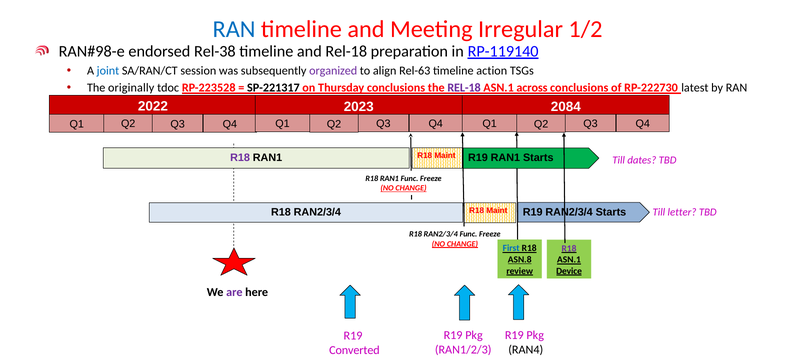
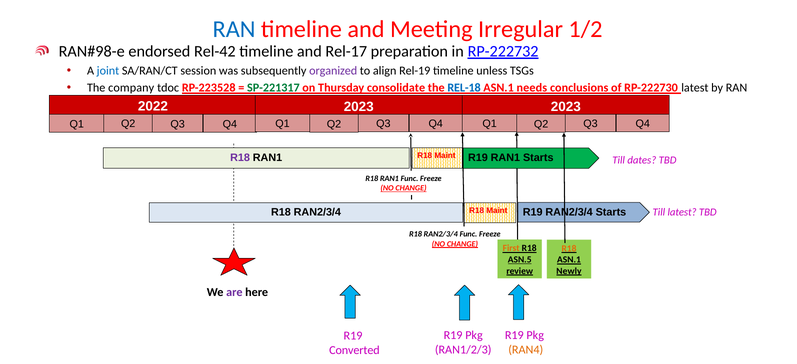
Rel-38: Rel-38 -> Rel-42
and Rel-18: Rel-18 -> Rel-17
RP-119140: RP-119140 -> RP-222732
Rel-63: Rel-63 -> Rel-19
action: action -> unless
originally: originally -> company
SP-221317 colour: black -> green
Thursday conclusions: conclusions -> consolidate
REL-18 at (464, 88) colour: purple -> blue
across: across -> needs
2084 at (566, 107): 2084 -> 2023
Till letter: letter -> latest
First colour: blue -> orange
R18 at (569, 249) colour: purple -> orange
ASN.8: ASN.8 -> ASN.5
Device: Device -> Newly
RAN4 colour: black -> orange
